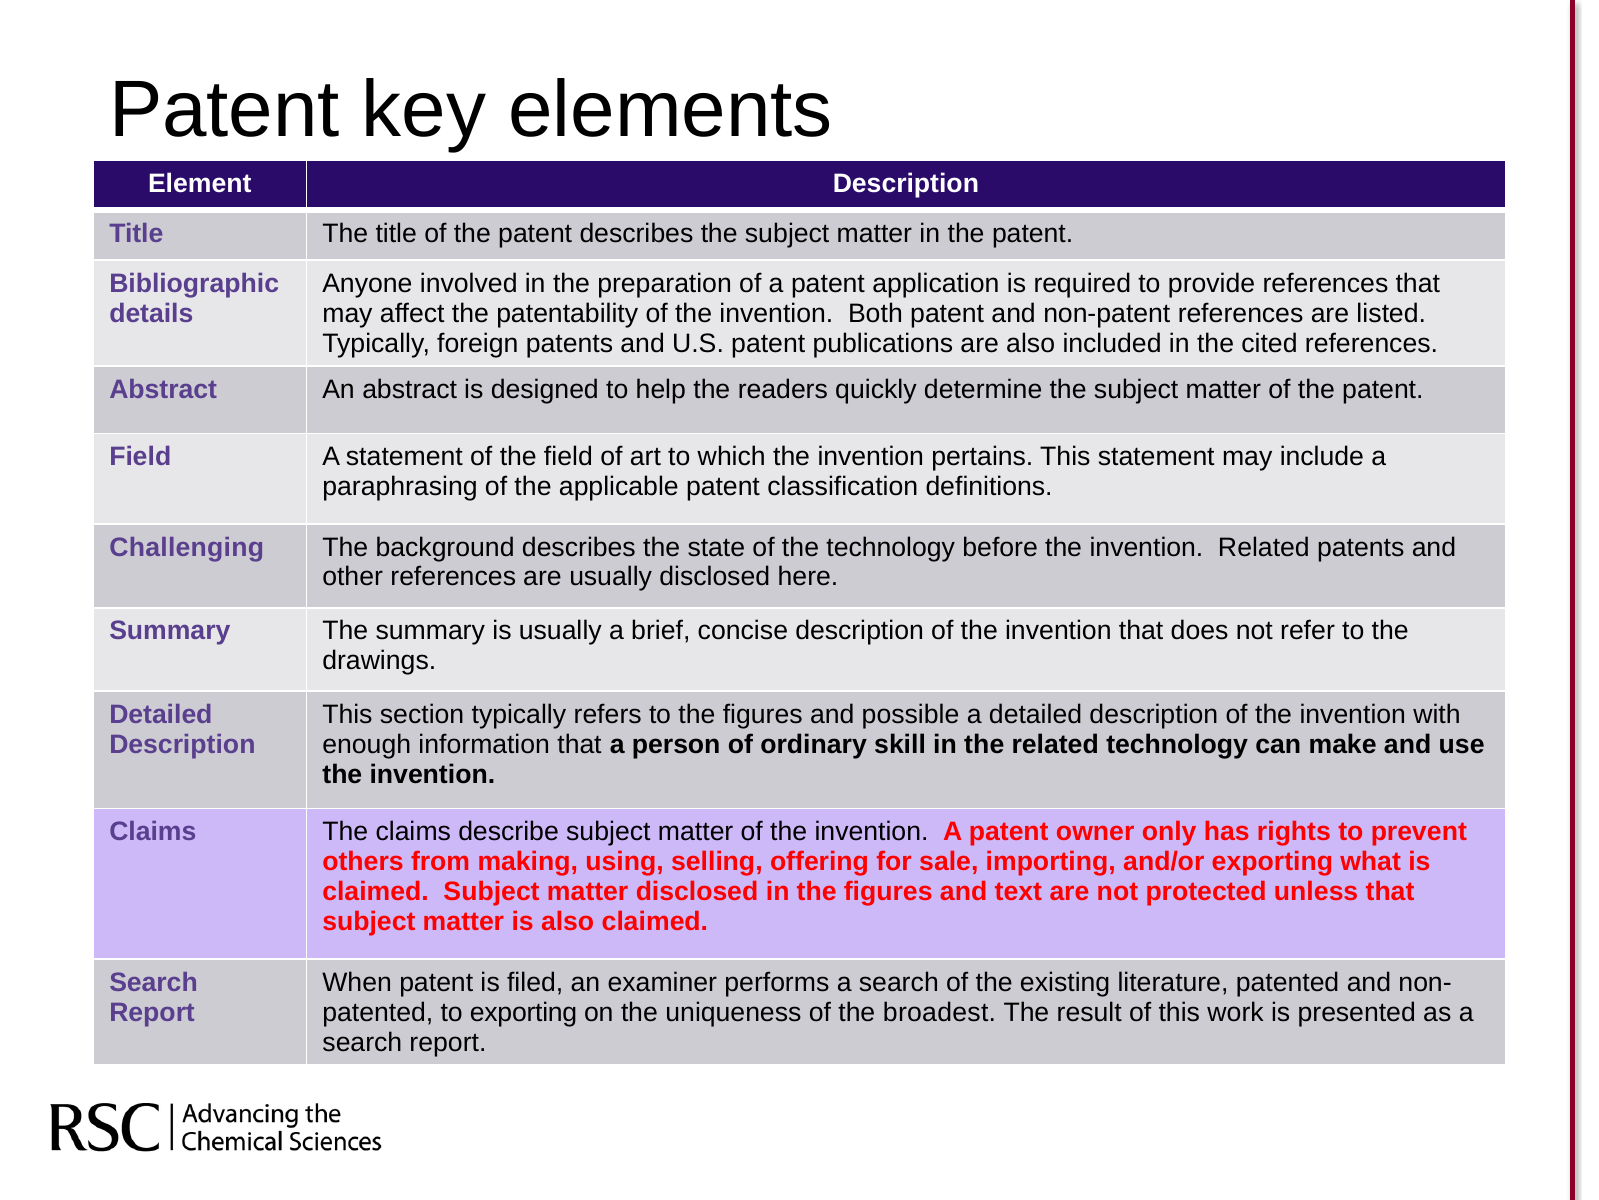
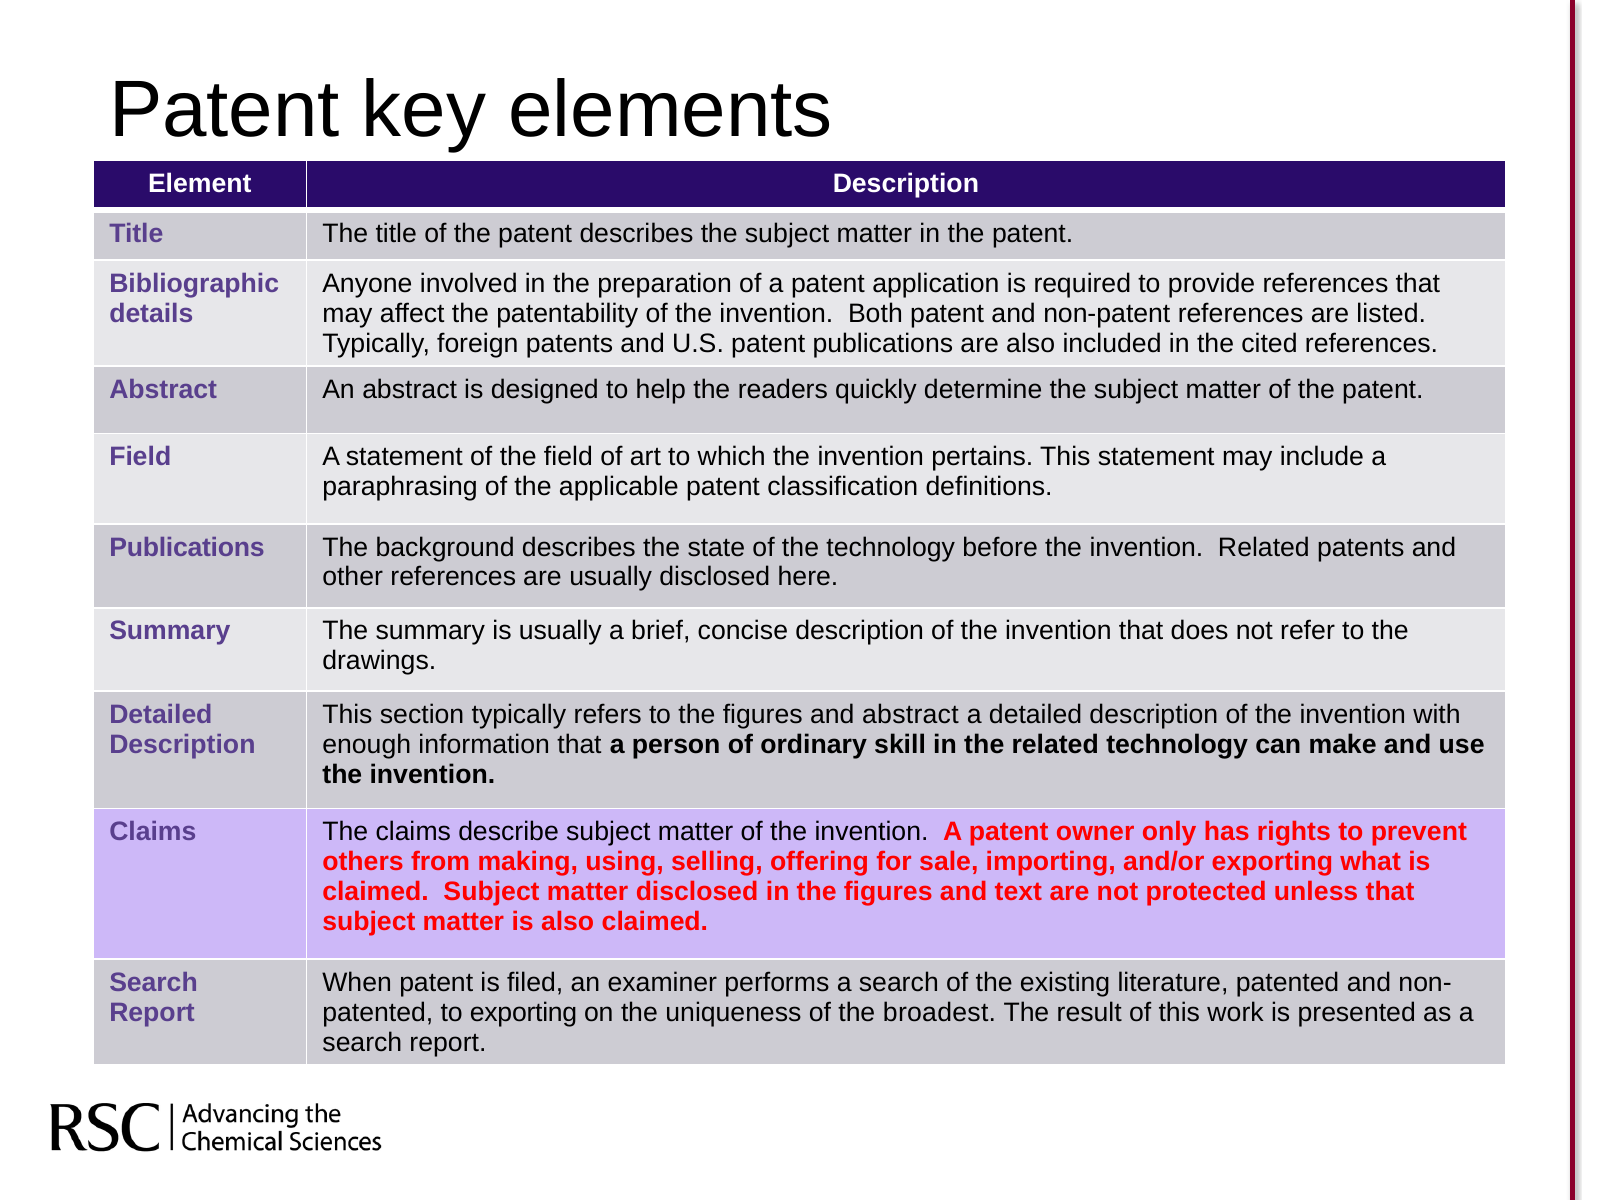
Challenging at (187, 547): Challenging -> Publications
and possible: possible -> abstract
